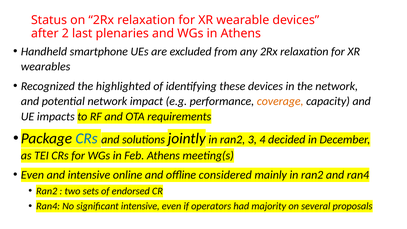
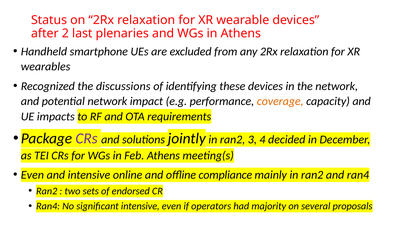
highlighted: highlighted -> discussions
CRs at (87, 139) colour: blue -> purple
considered: considered -> compliance
